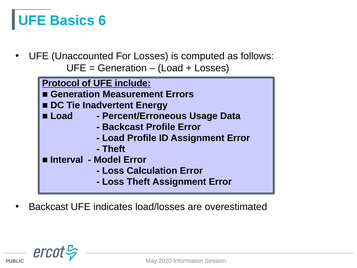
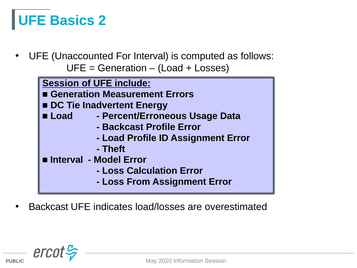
6: 6 -> 2
For Losses: Losses -> Interval
Protocol at (61, 83): Protocol -> Session
Loss Theft: Theft -> From
